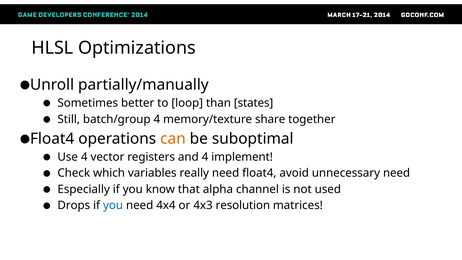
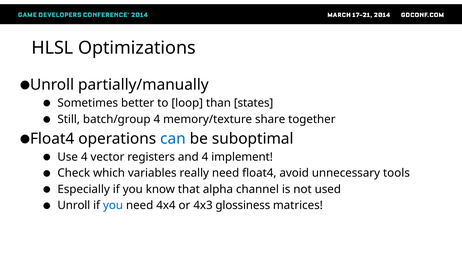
can colour: orange -> blue
unnecessary need: need -> tools
Drops: Drops -> Unroll
resolution: resolution -> glossiness
